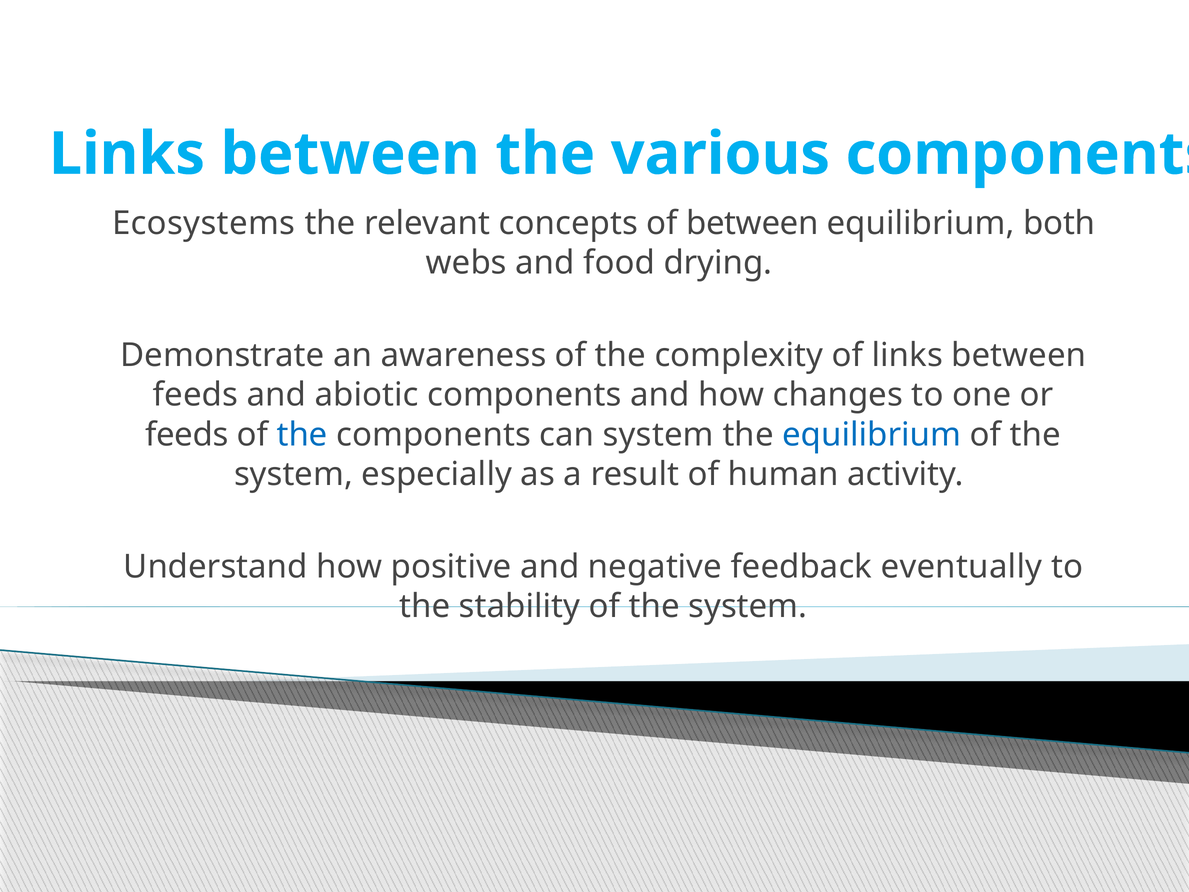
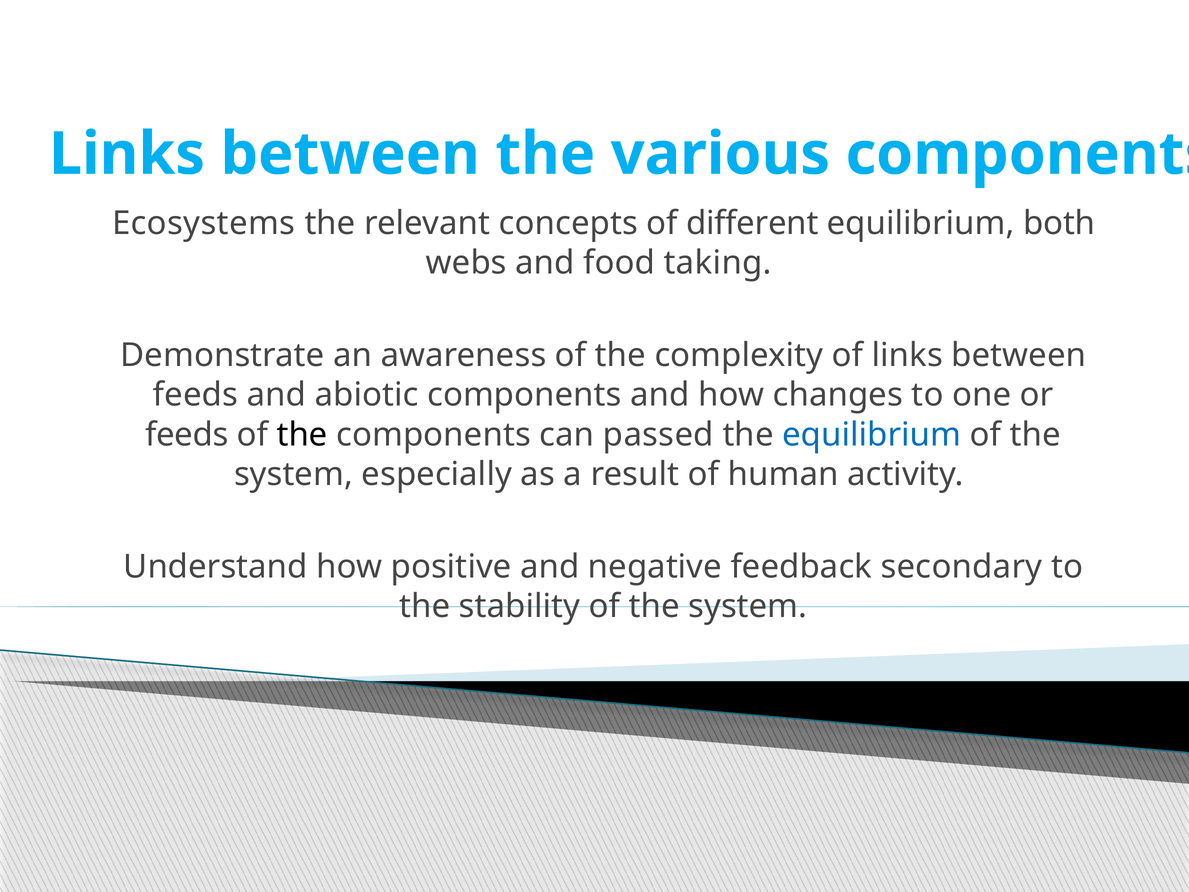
of between: between -> different
drying: drying -> taking
the at (302, 435) colour: blue -> black
can system: system -> passed
eventually: eventually -> secondary
